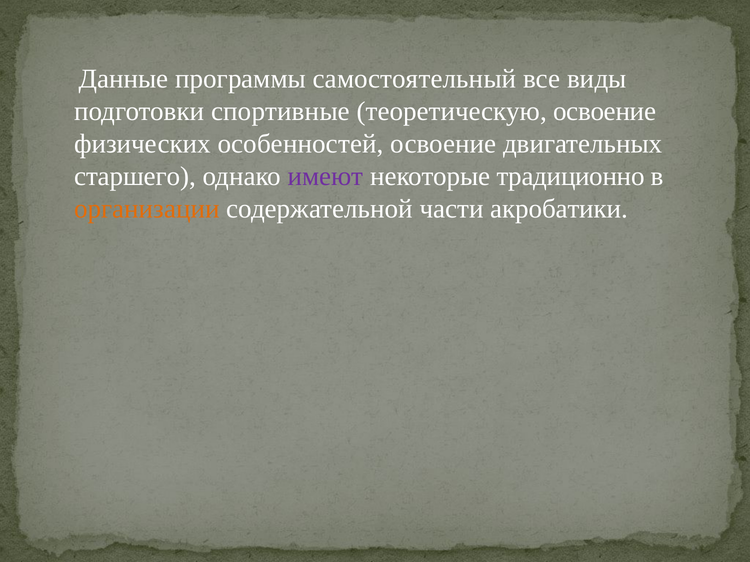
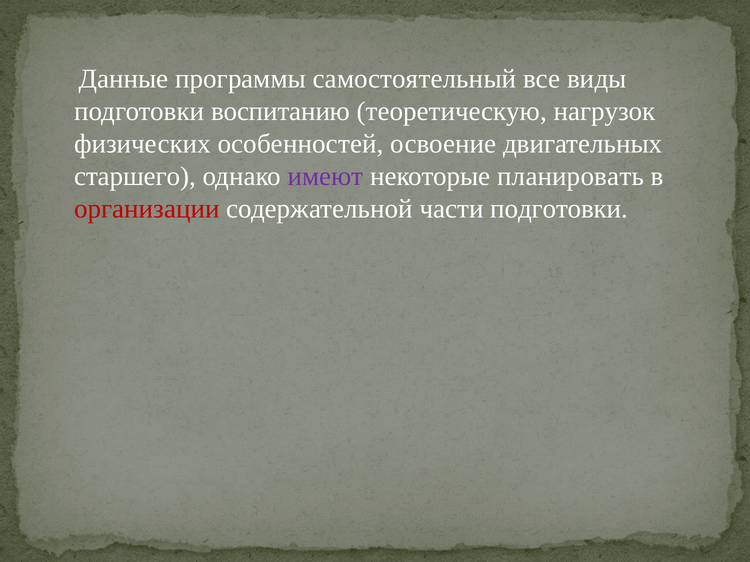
спортивные: спортивные -> воспитанию
теоретическую освоение: освоение -> нагрузок
традиционно: традиционно -> планировать
организации colour: orange -> red
части акробатики: акробатики -> подготовки
